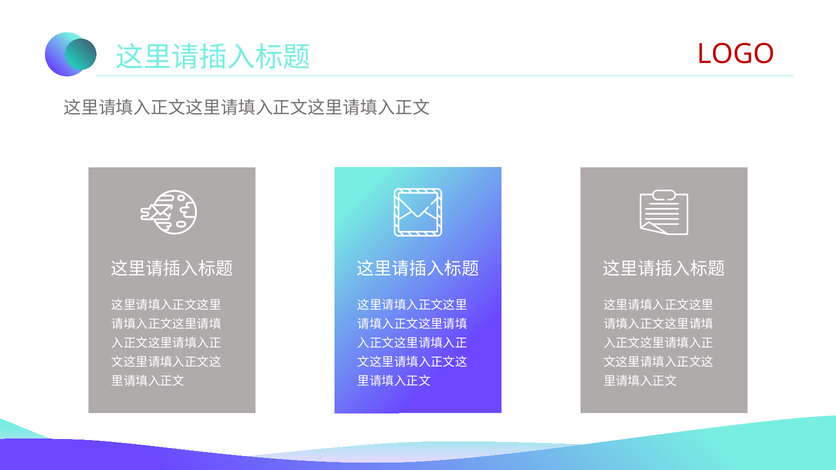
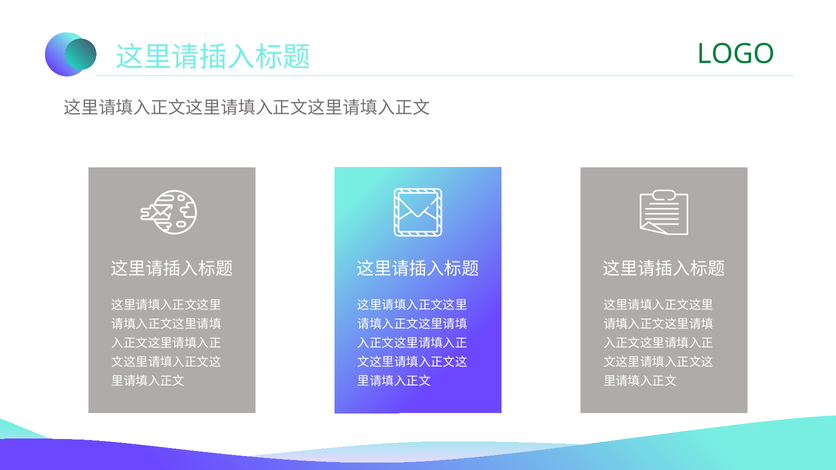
LOGO colour: red -> green
